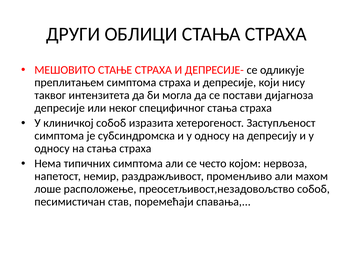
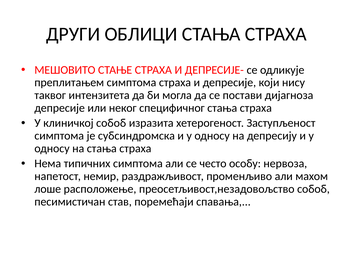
којом: којом -> особу
